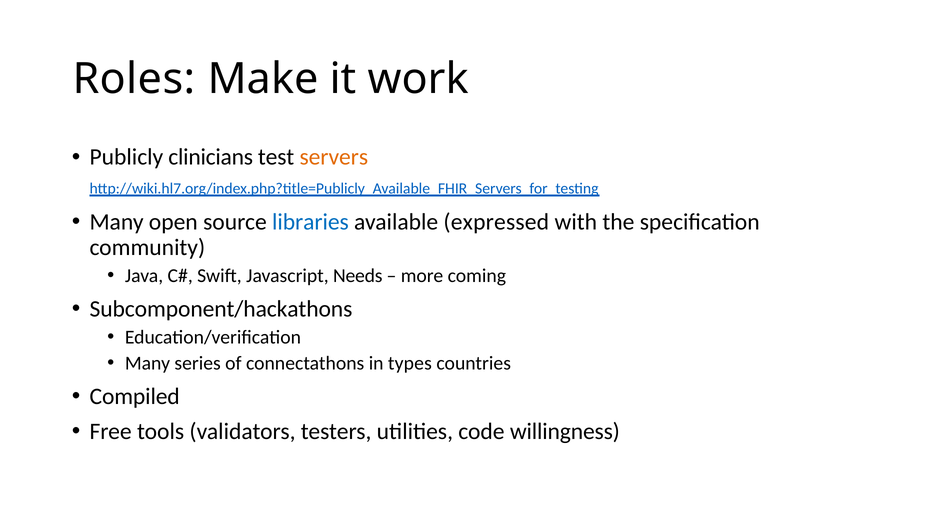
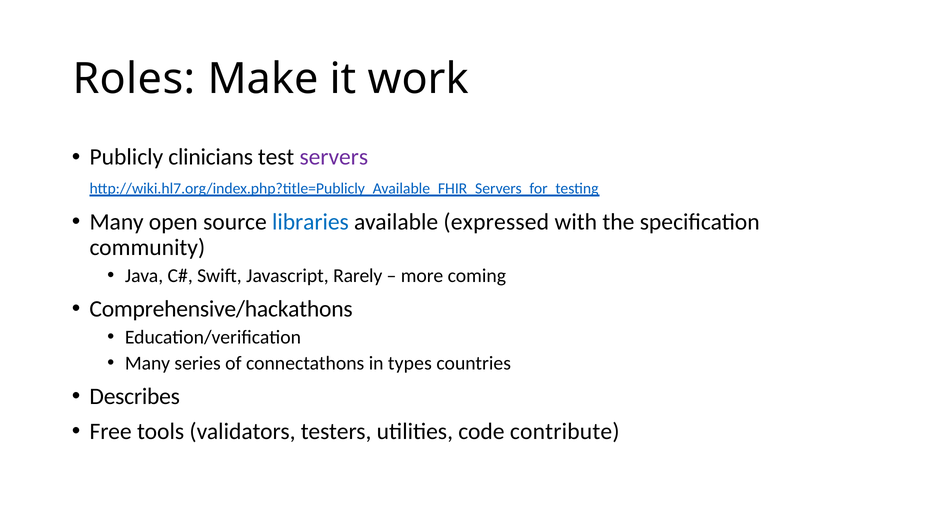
servers colour: orange -> purple
Needs: Needs -> Rarely
Subcomponent/hackathons: Subcomponent/hackathons -> Comprehensive/hackathons
Compiled: Compiled -> Describes
willingness: willingness -> contribute
